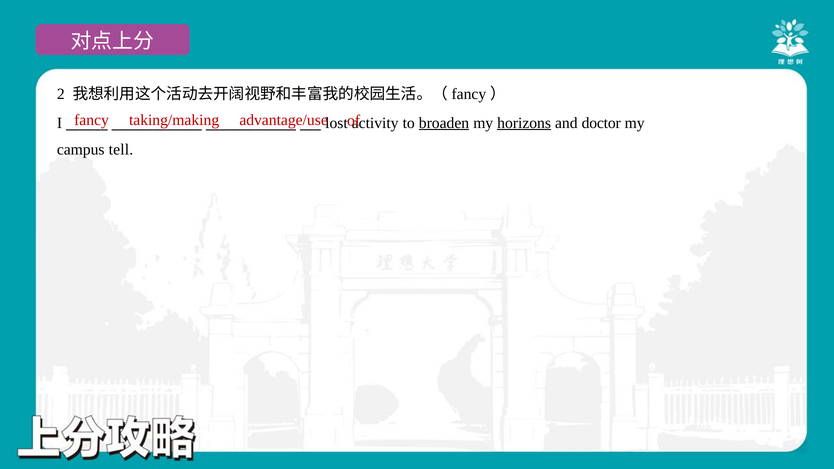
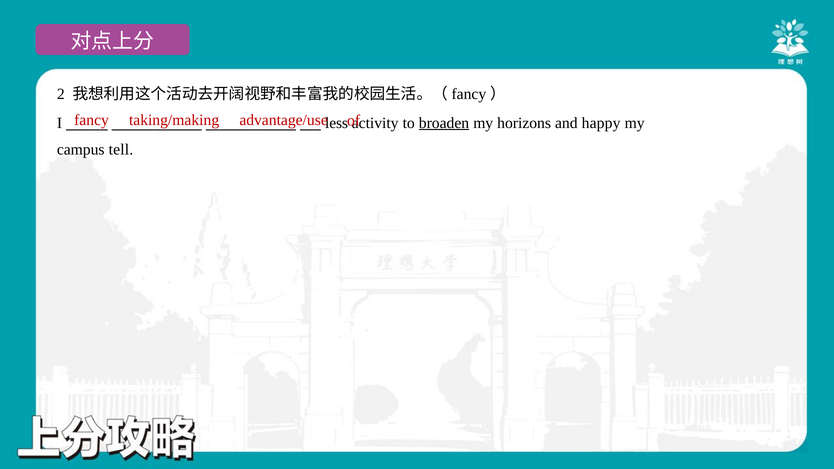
lost: lost -> less
horizons underline: present -> none
doctor: doctor -> happy
